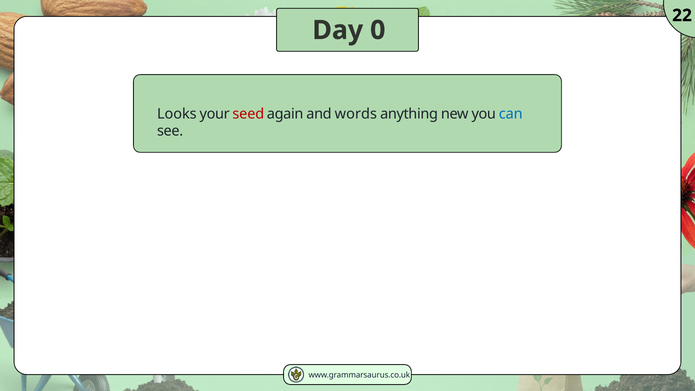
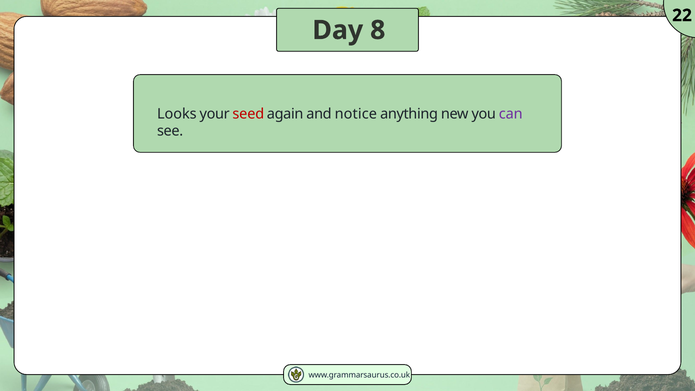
0: 0 -> 8
words: words -> notice
can colour: blue -> purple
